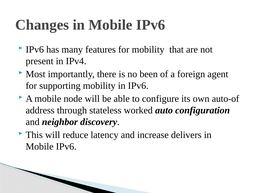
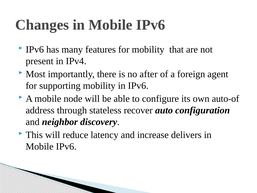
been: been -> after
worked: worked -> recover
